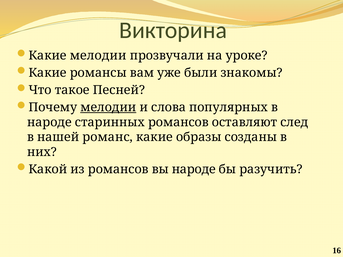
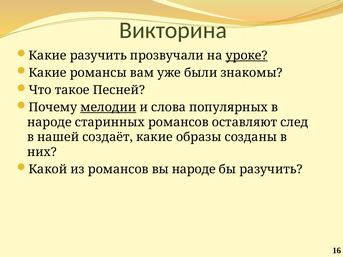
Какие мелодии: мелодии -> разучить
уроке underline: none -> present
романс: романс -> создаёт
